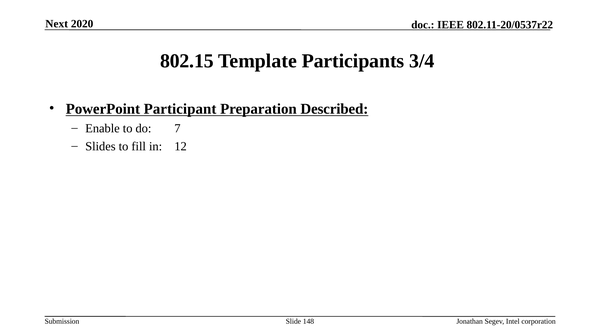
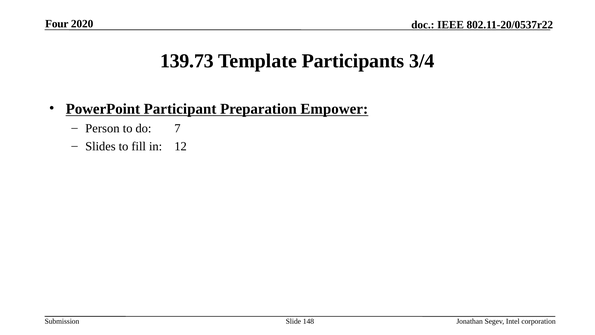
Next: Next -> Four
802.15: 802.15 -> 139.73
Described: Described -> Empower
Enable: Enable -> Person
